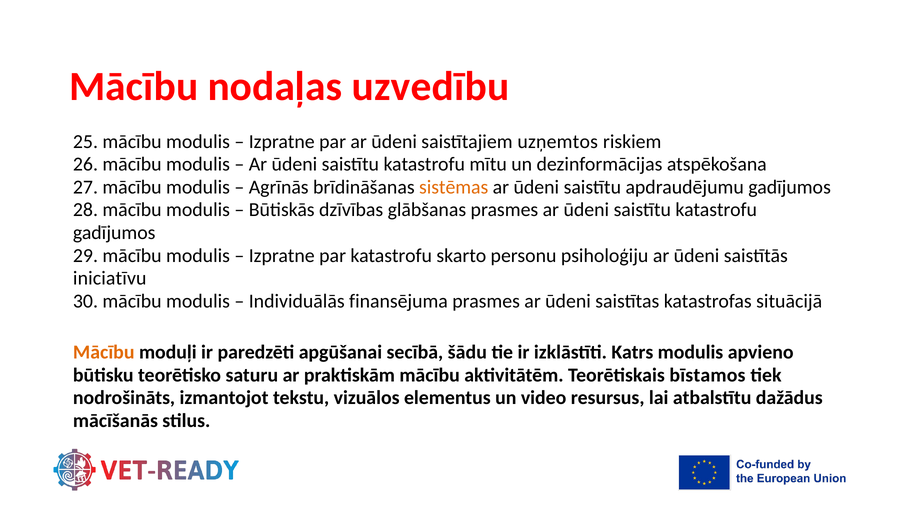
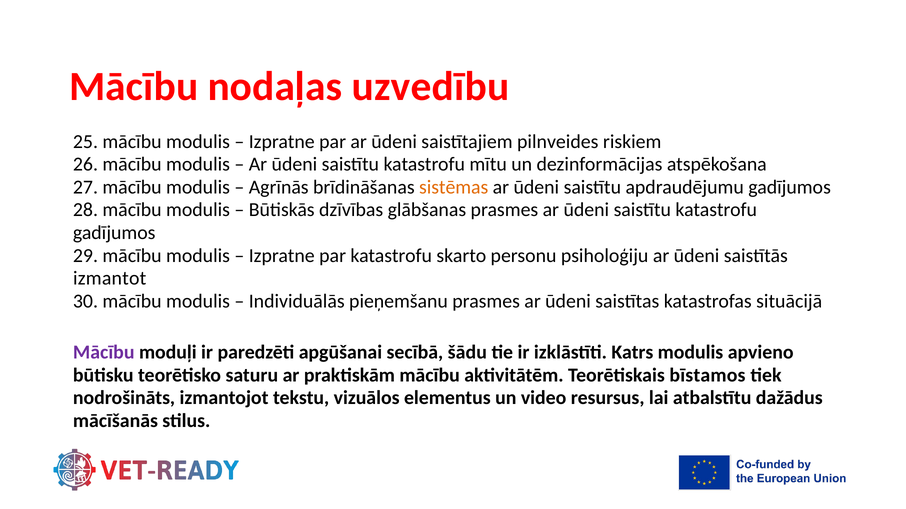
uzņemtos: uzņemtos -> pilnveides
iniciatīvu: iniciatīvu -> izmantot
finansējuma: finansējuma -> pieņemšanu
Mācību at (104, 353) colour: orange -> purple
